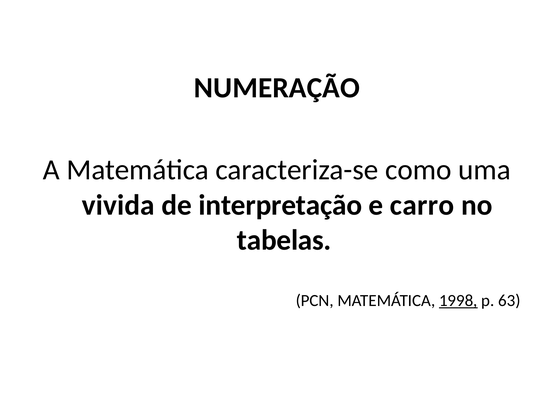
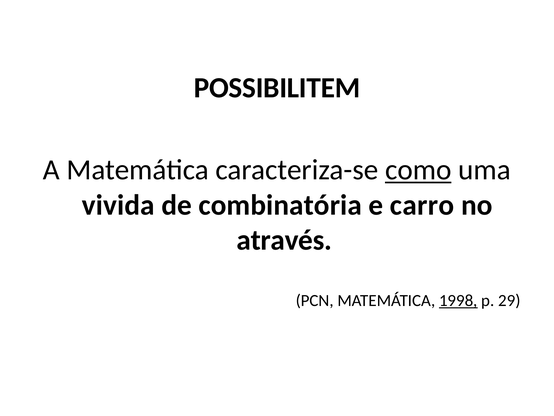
NUMERAÇÃO: NUMERAÇÃO -> POSSIBILITEM
como underline: none -> present
interpretação: interpretação -> combinatória
tabelas: tabelas -> através
63: 63 -> 29
